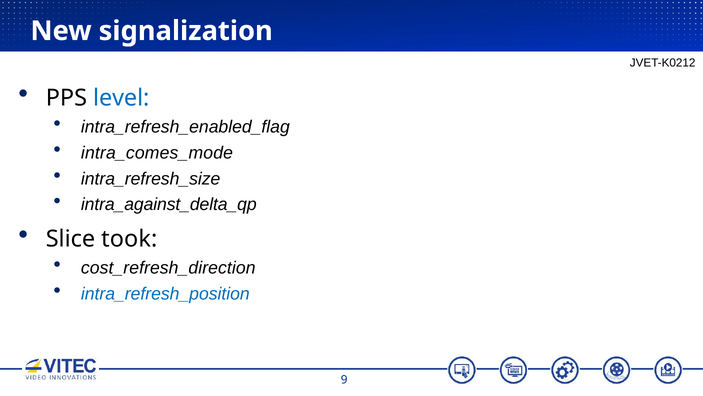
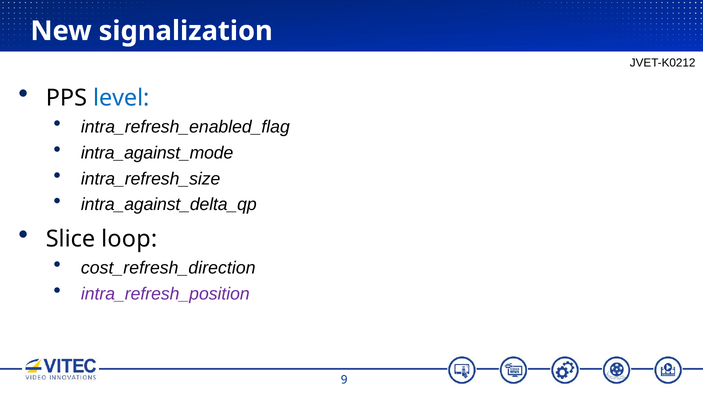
intra_comes_mode: intra_comes_mode -> intra_against_mode
took: took -> loop
intra_refresh_position colour: blue -> purple
